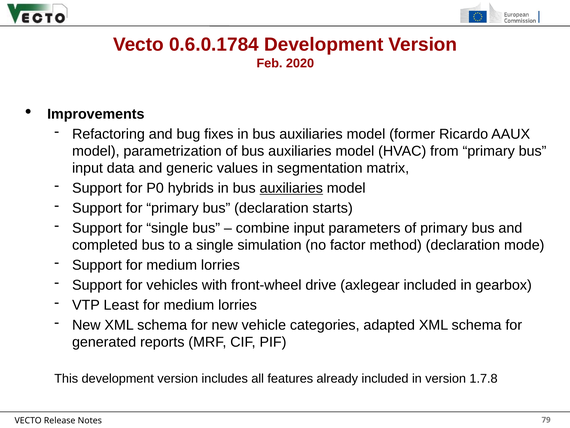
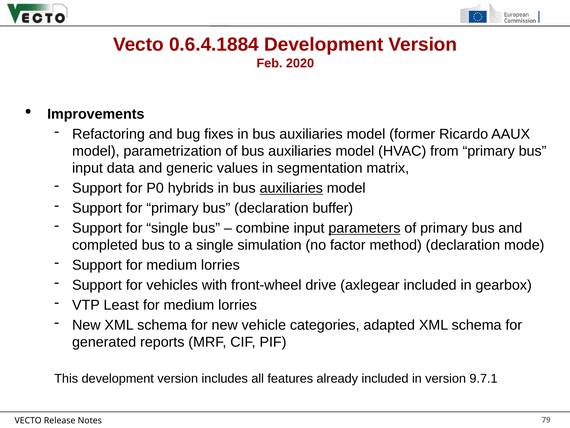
0.6.0.1784: 0.6.0.1784 -> 0.6.4.1884
starts: starts -> buffer
parameters underline: none -> present
1.7.8: 1.7.8 -> 9.7.1
